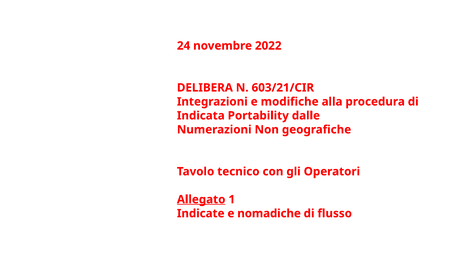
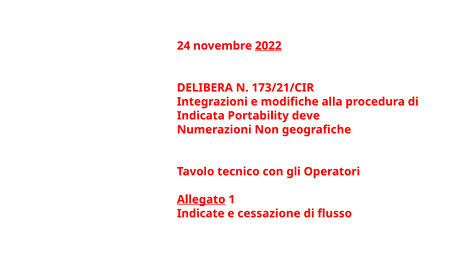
2022 underline: none -> present
603/21/CIR: 603/21/CIR -> 173/21/CIR
dalle: dalle -> deve
nomadiche: nomadiche -> cessazione
